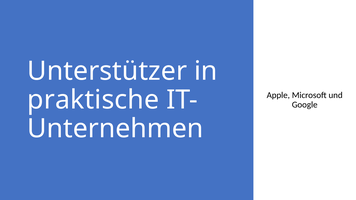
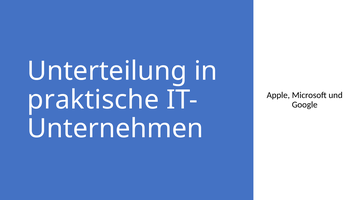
Unterstützer: Unterstützer -> Unterteilung
